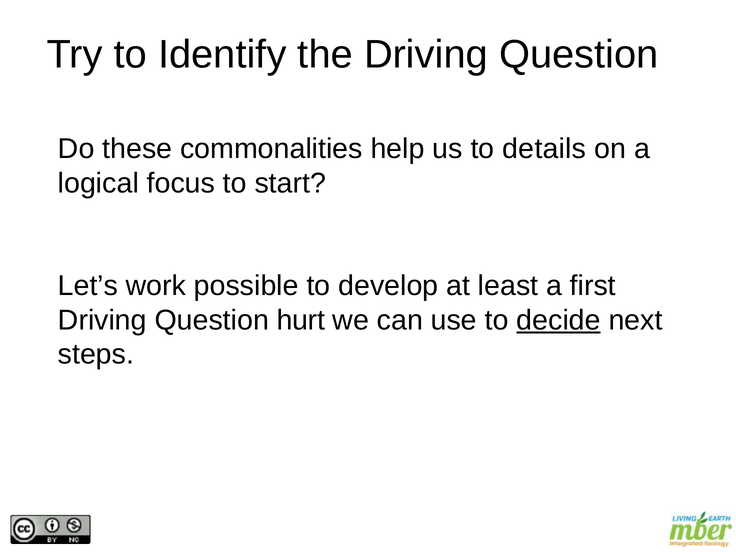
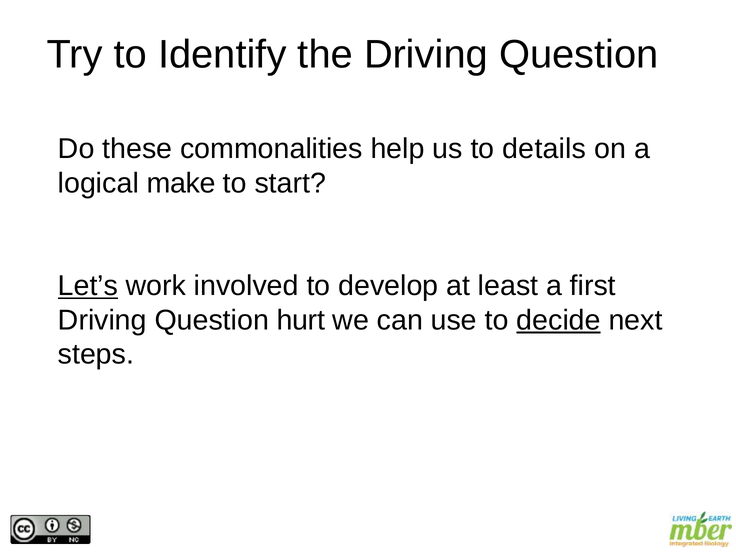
focus: focus -> make
Let’s underline: none -> present
possible: possible -> involved
